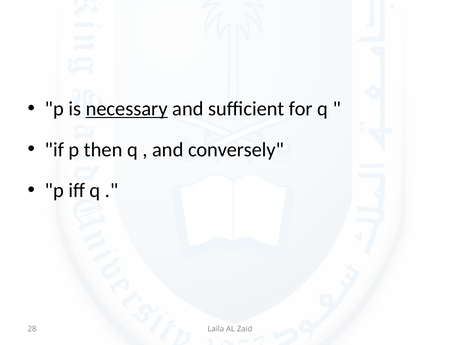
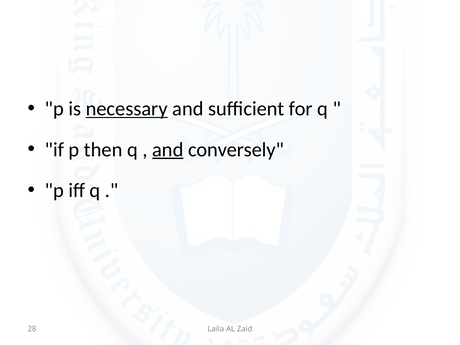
and at (168, 150) underline: none -> present
